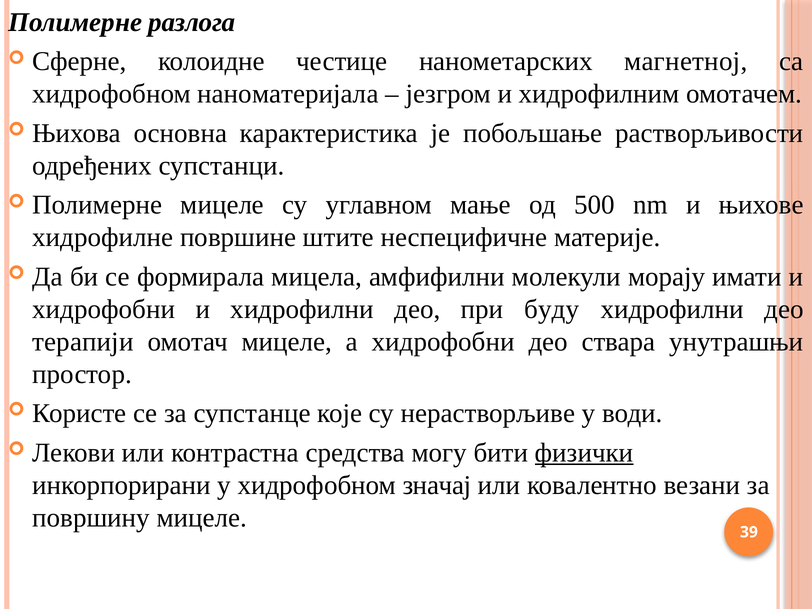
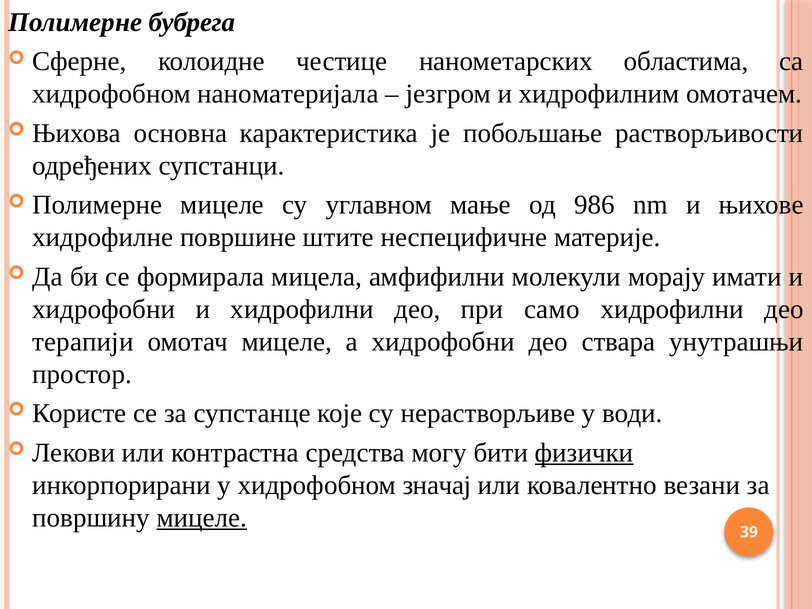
разлога: разлога -> бубрега
магнетној: магнетној -> областима
500: 500 -> 986
буду: буду -> само
мицеле at (202, 518) underline: none -> present
